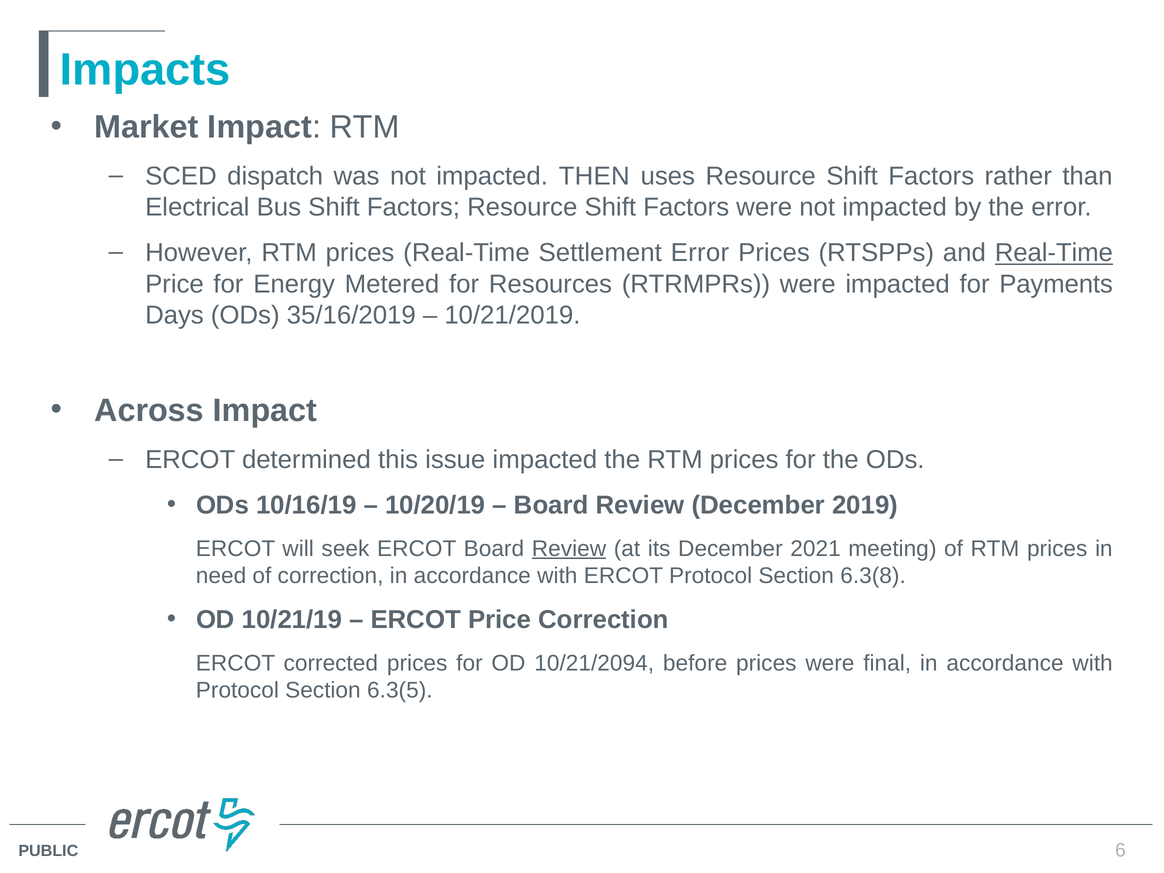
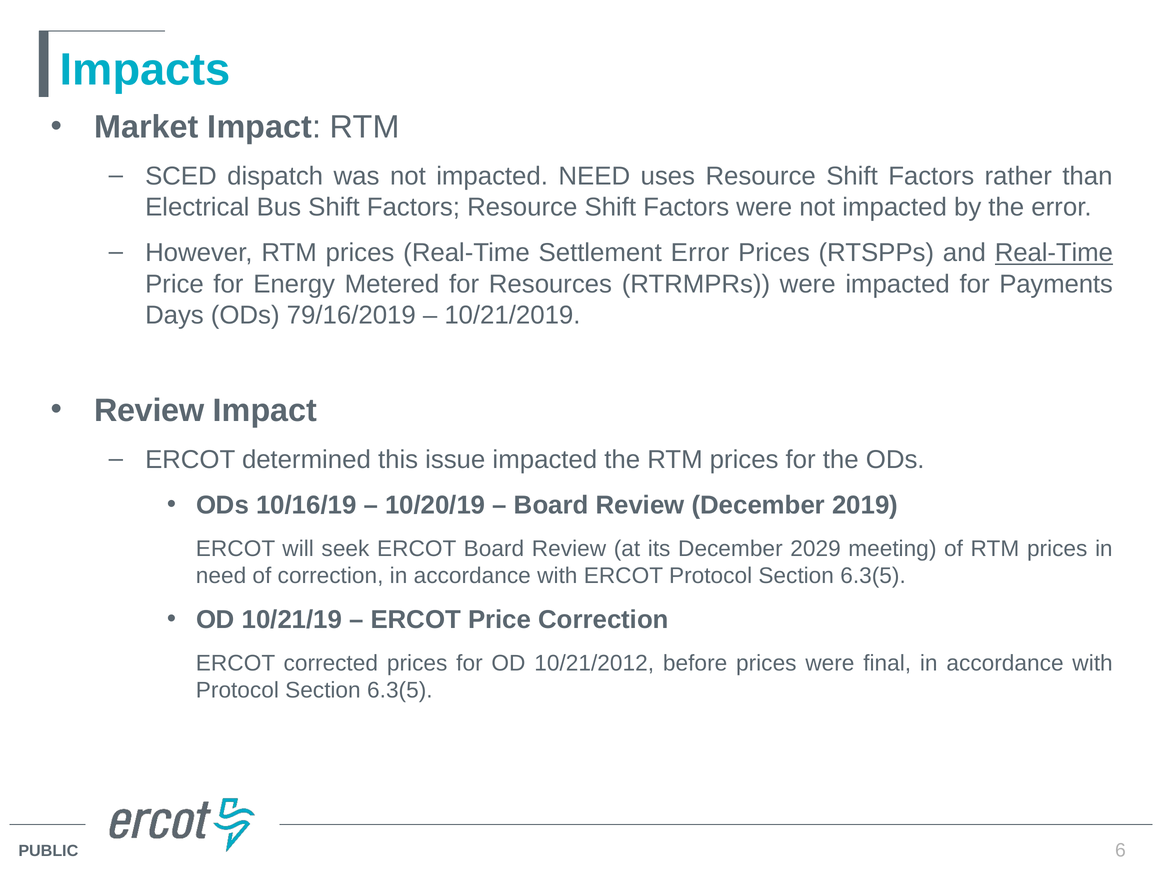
impacted THEN: THEN -> NEED
35/16/2019: 35/16/2019 -> 79/16/2019
Across at (149, 411): Across -> Review
Review at (569, 549) underline: present -> none
2021: 2021 -> 2029
ERCOT Protocol Section 6.3(8: 6.3(8 -> 6.3(5
10/21/2094: 10/21/2094 -> 10/21/2012
